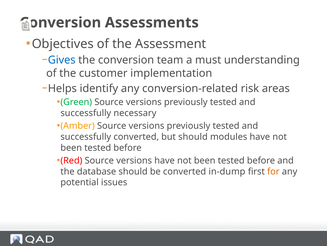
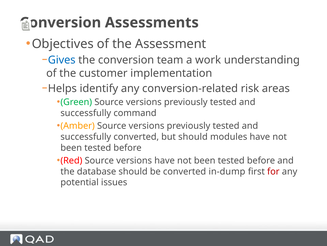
must: must -> work
necessary: necessary -> command
for colour: orange -> red
